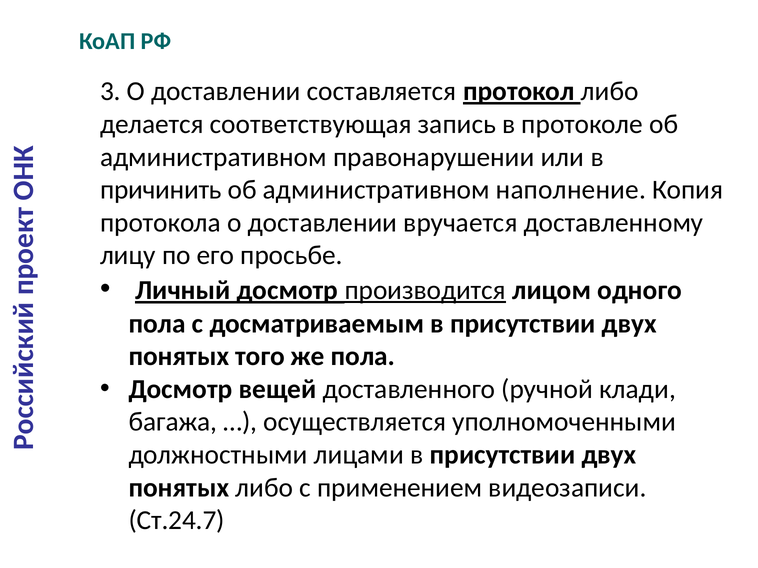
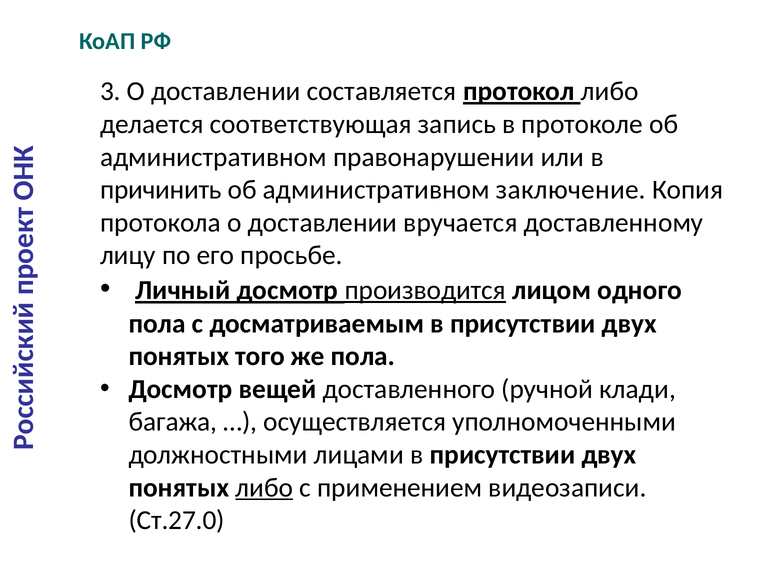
наполнение: наполнение -> заключение
либо at (264, 488) underline: none -> present
Ст.24.7: Ст.24.7 -> Ст.27.0
